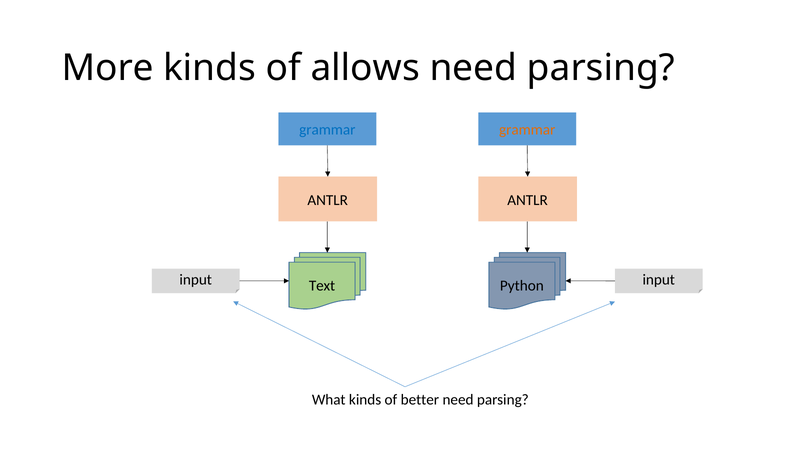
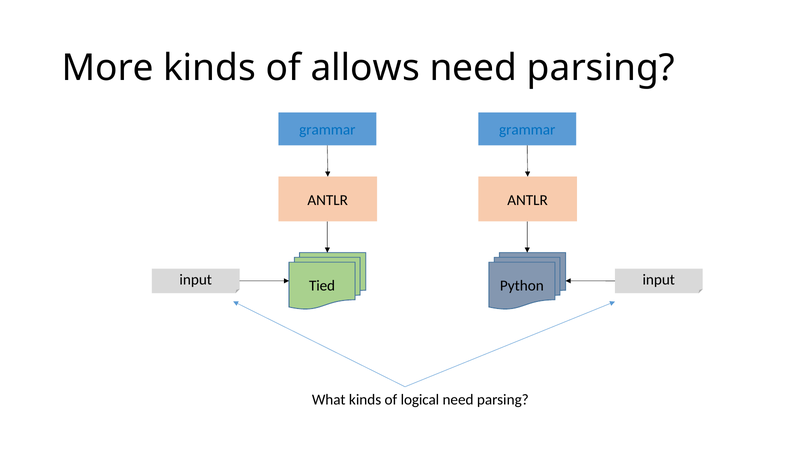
grammar at (527, 130) colour: orange -> blue
Text: Text -> Tied
better: better -> logical
